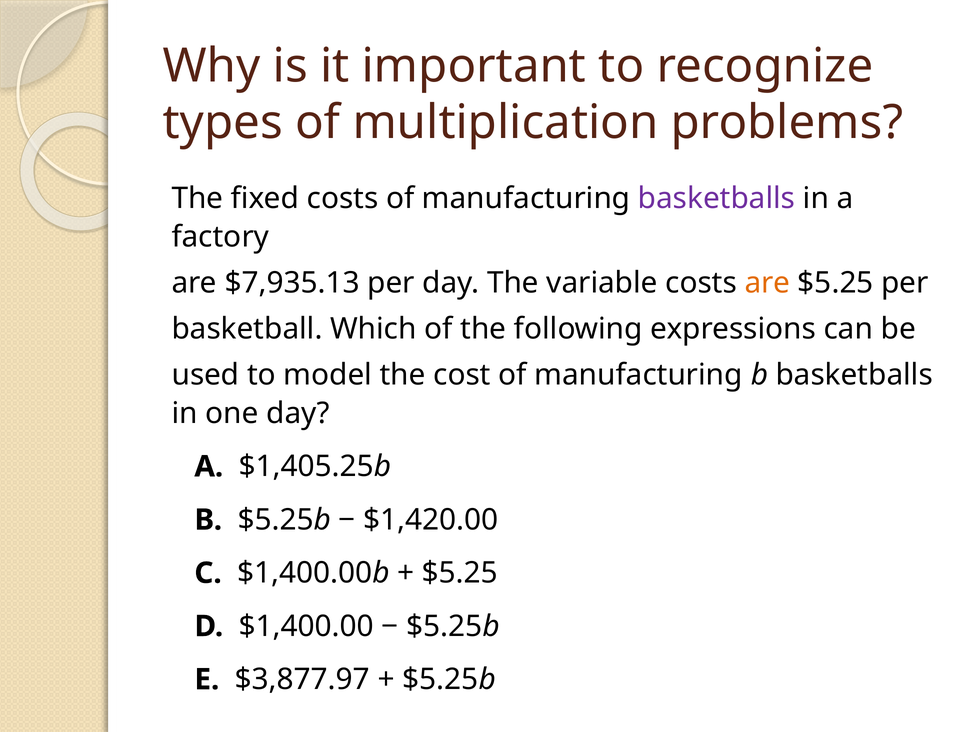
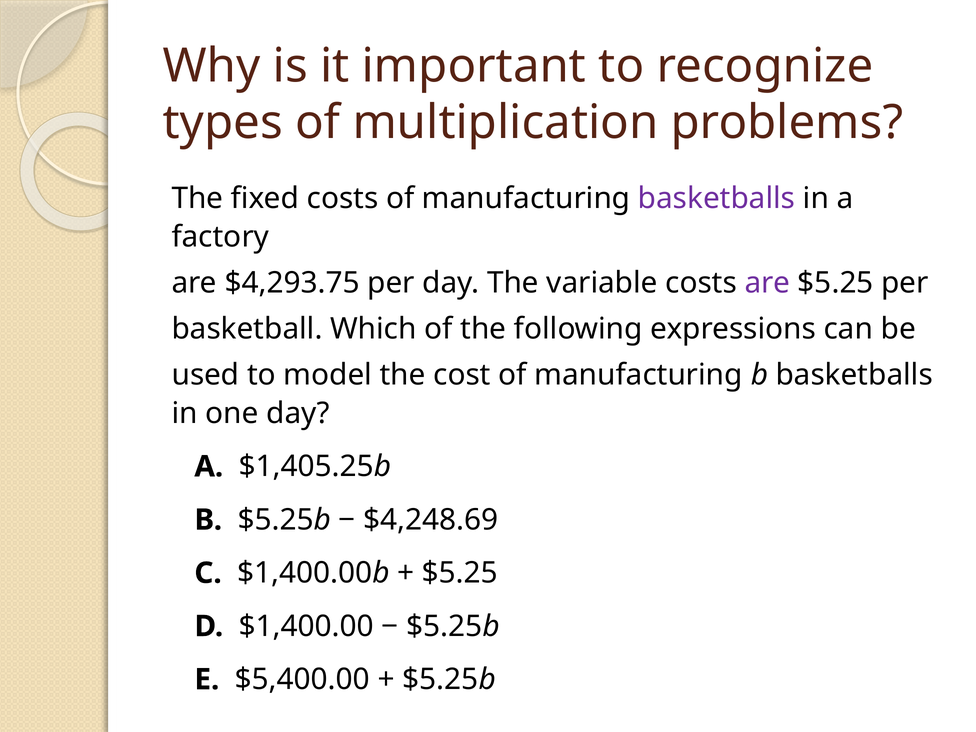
$7,935.13: $7,935.13 -> $4,293.75
are at (767, 283) colour: orange -> purple
$1,420.00: $1,420.00 -> $4,248.69
$3,877.97: $3,877.97 -> $5,400.00
